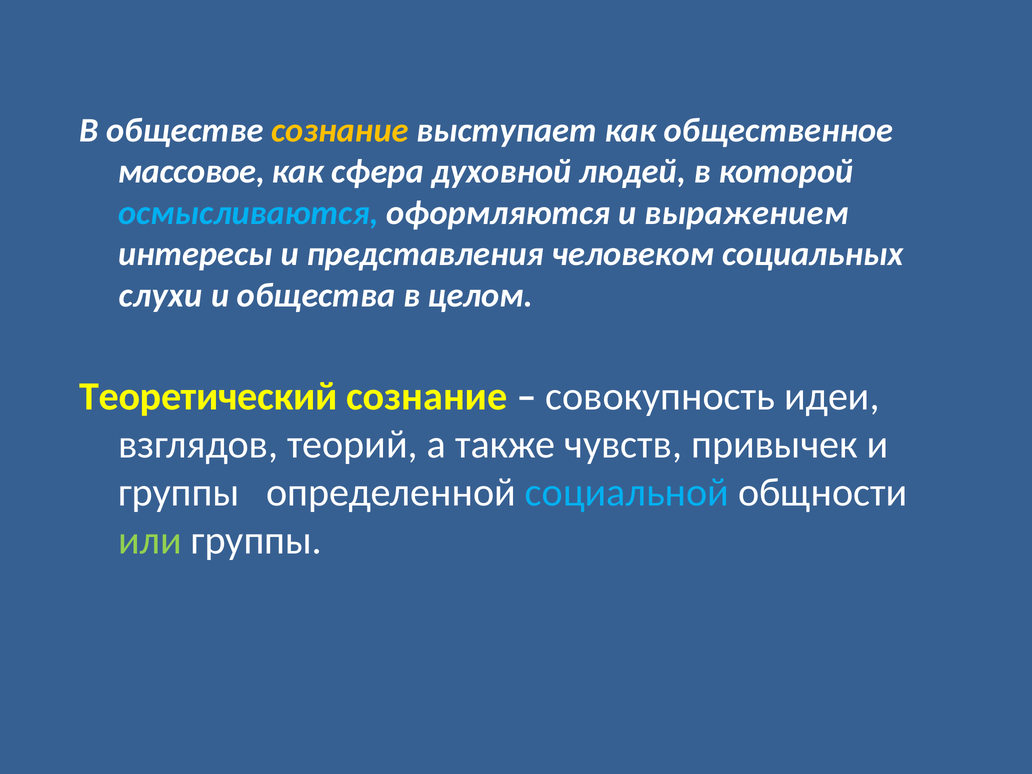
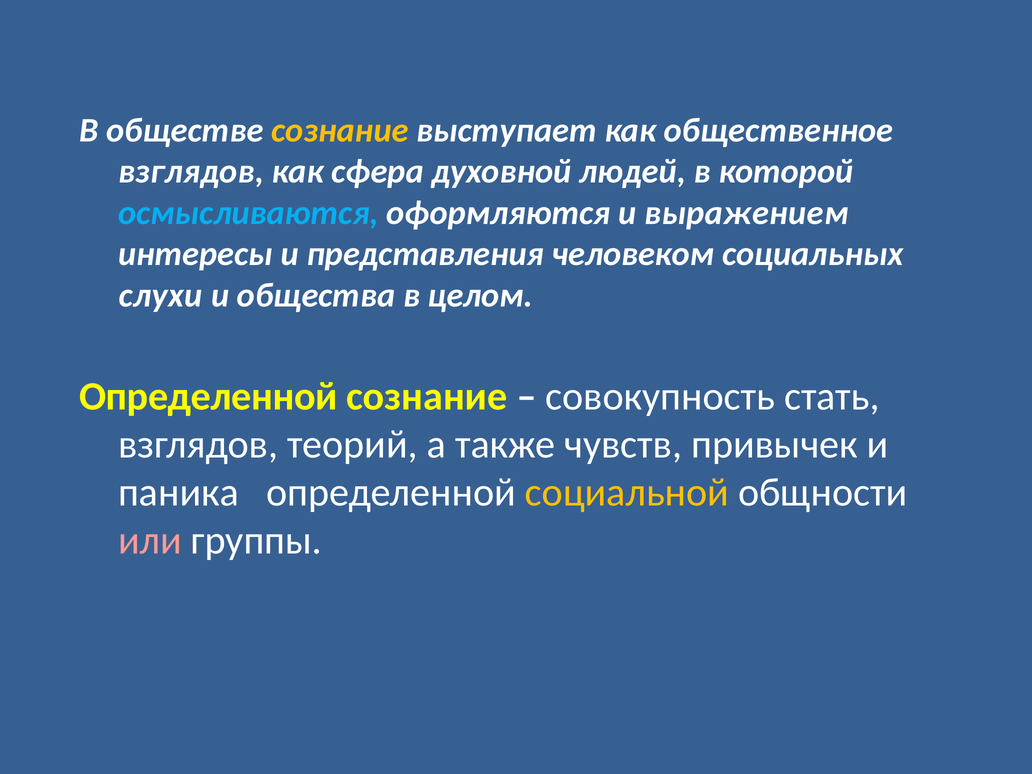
массовое at (191, 171): массовое -> взглядов
Теоретический at (208, 397): Теоретический -> Определенной
идеи: идеи -> стать
группы at (179, 493): группы -> паника
социальной colour: light blue -> yellow
или colour: light green -> pink
